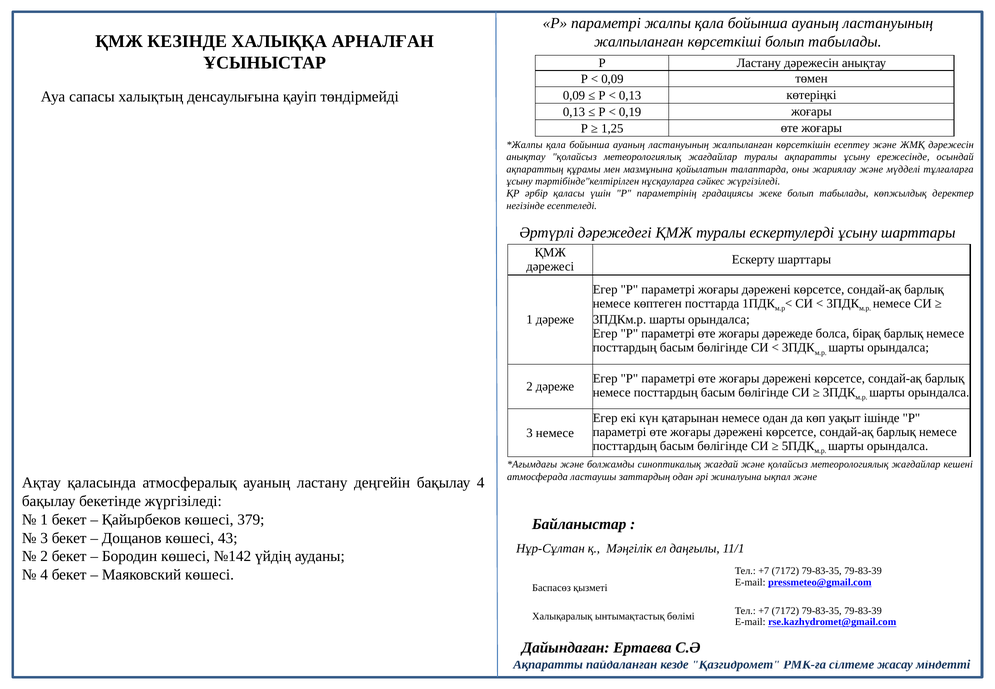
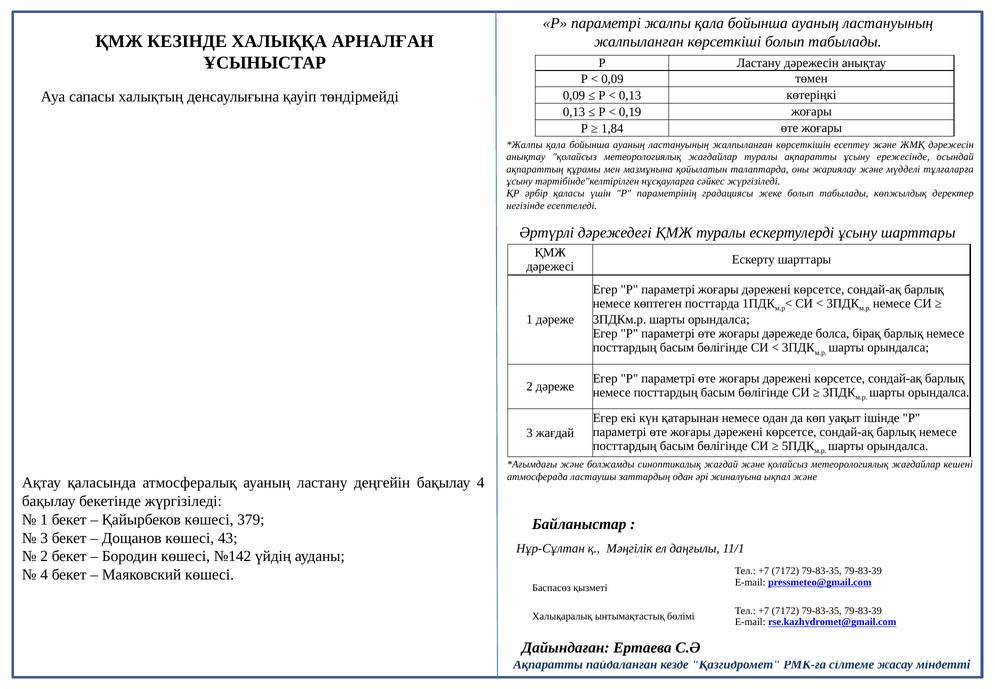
1,25: 1,25 -> 1,84
3 немесе: немесе -> жағдай
